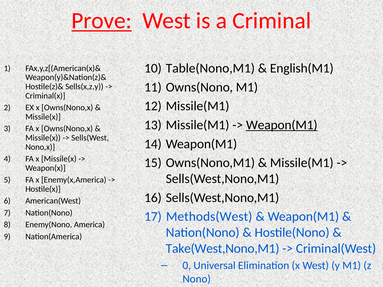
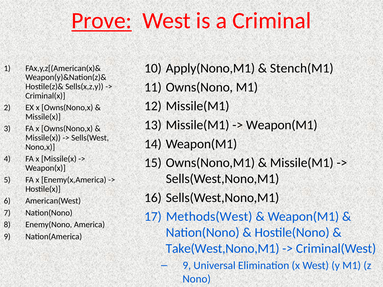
Table(Nono,M1: Table(Nono,M1 -> Apply(Nono,M1
English(M1: English(M1 -> Stench(M1
Weapon(M1 at (282, 125) underline: present -> none
0 at (187, 266): 0 -> 9
